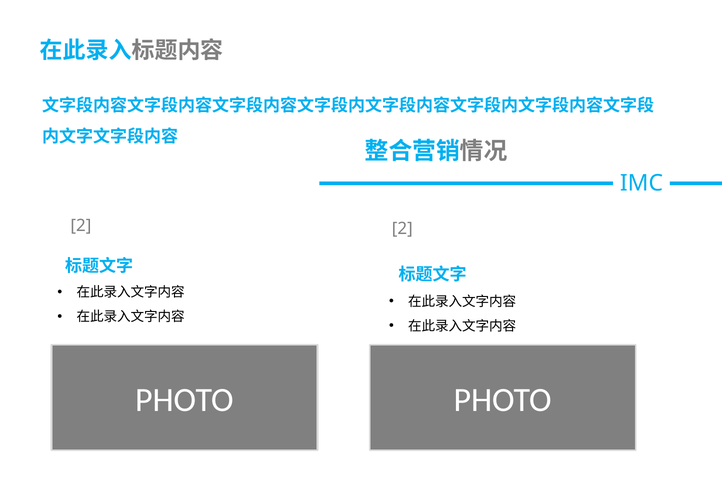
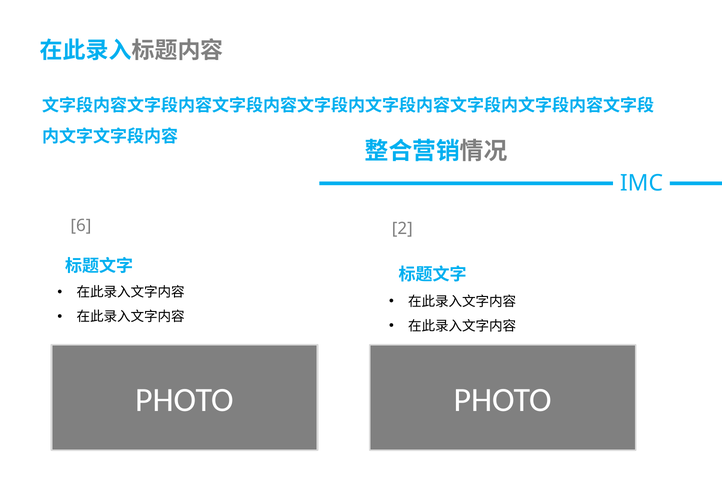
2 at (81, 225): 2 -> 6
